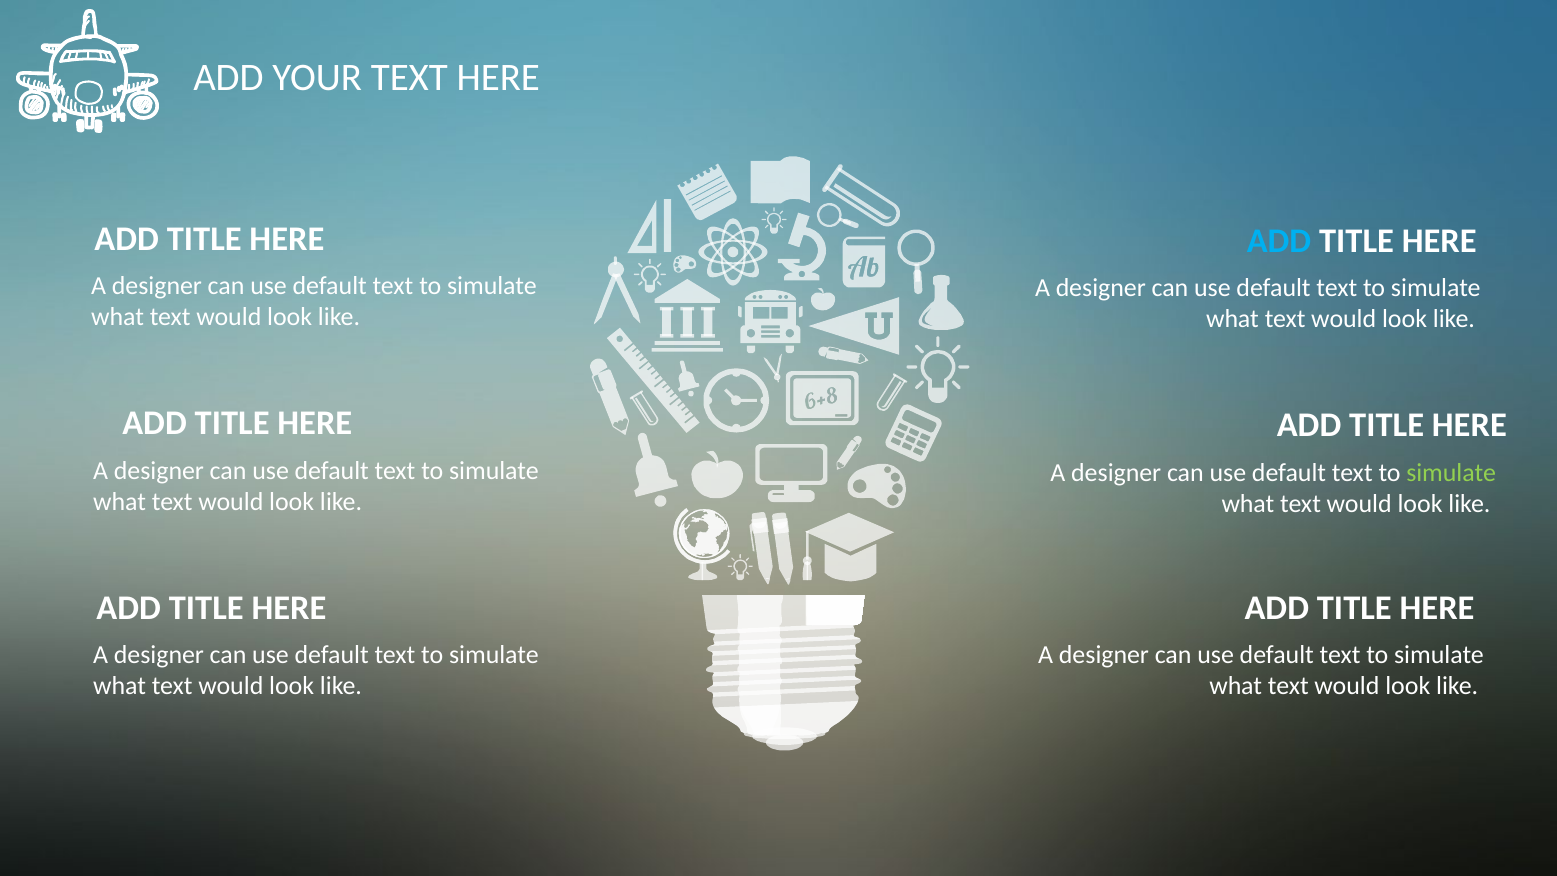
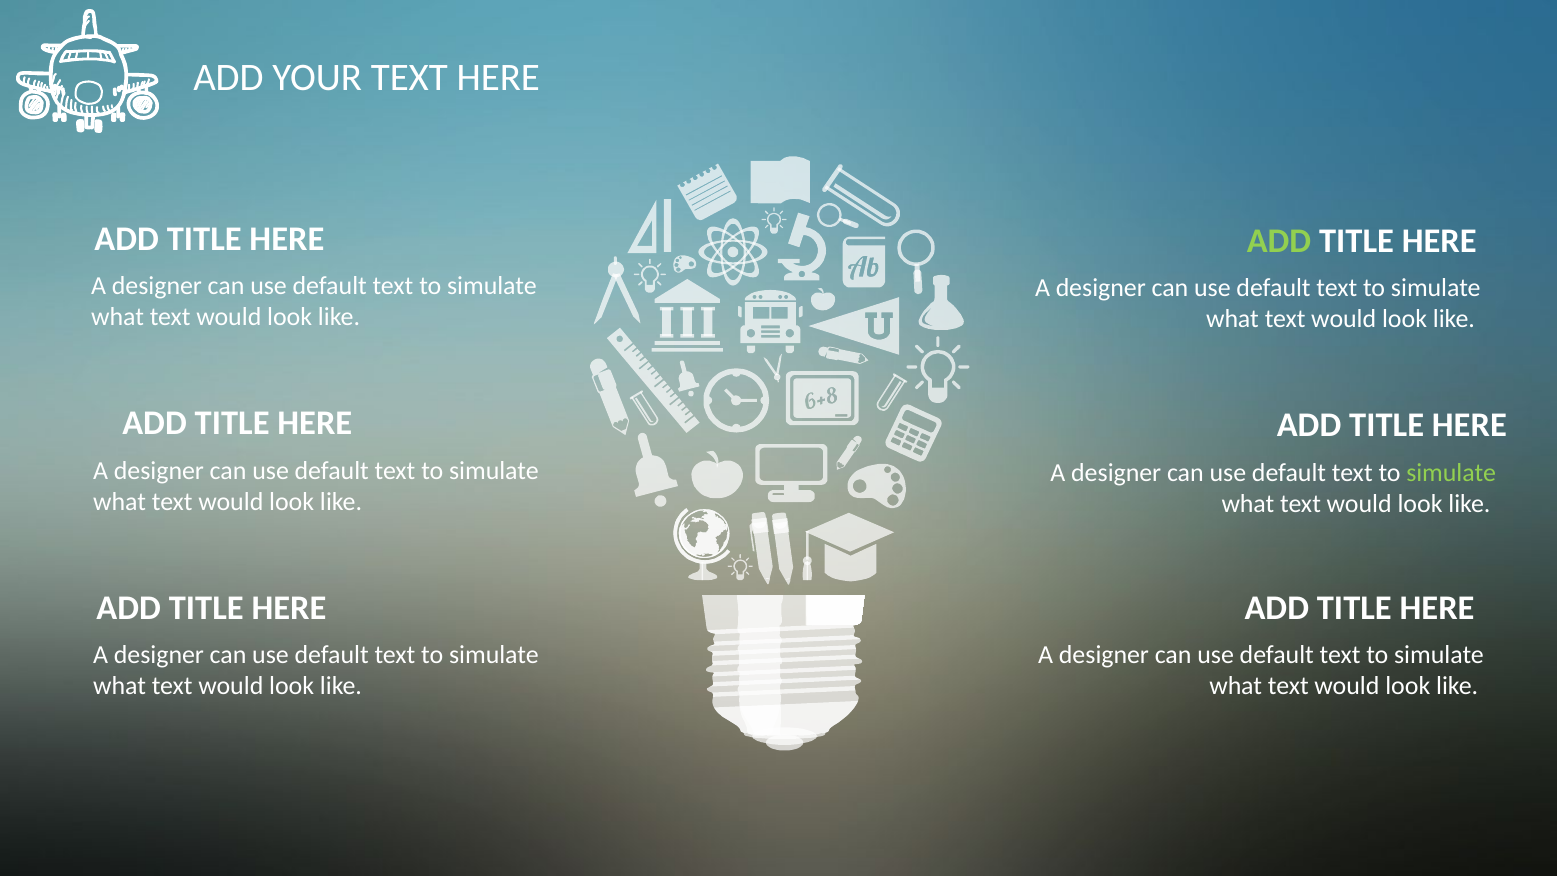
ADD at (1279, 241) colour: light blue -> light green
